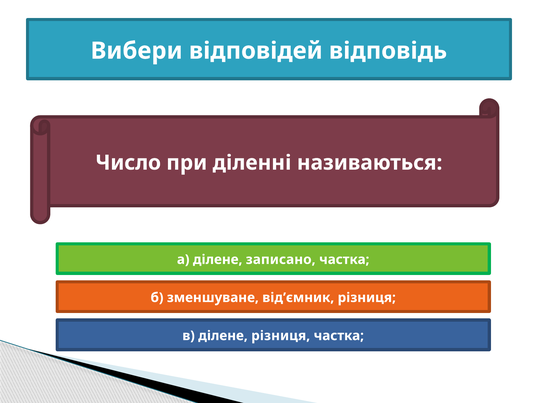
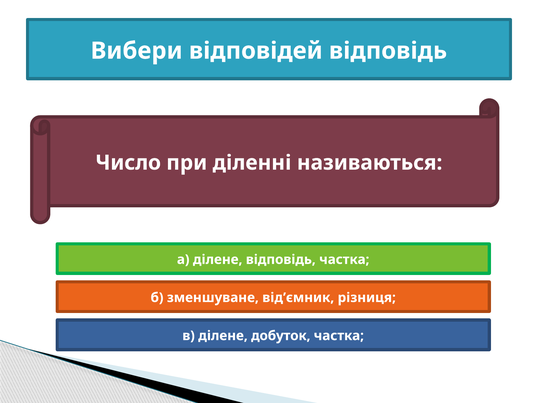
ділене записано: записано -> відповідь
ділене різниця: різниця -> добуток
